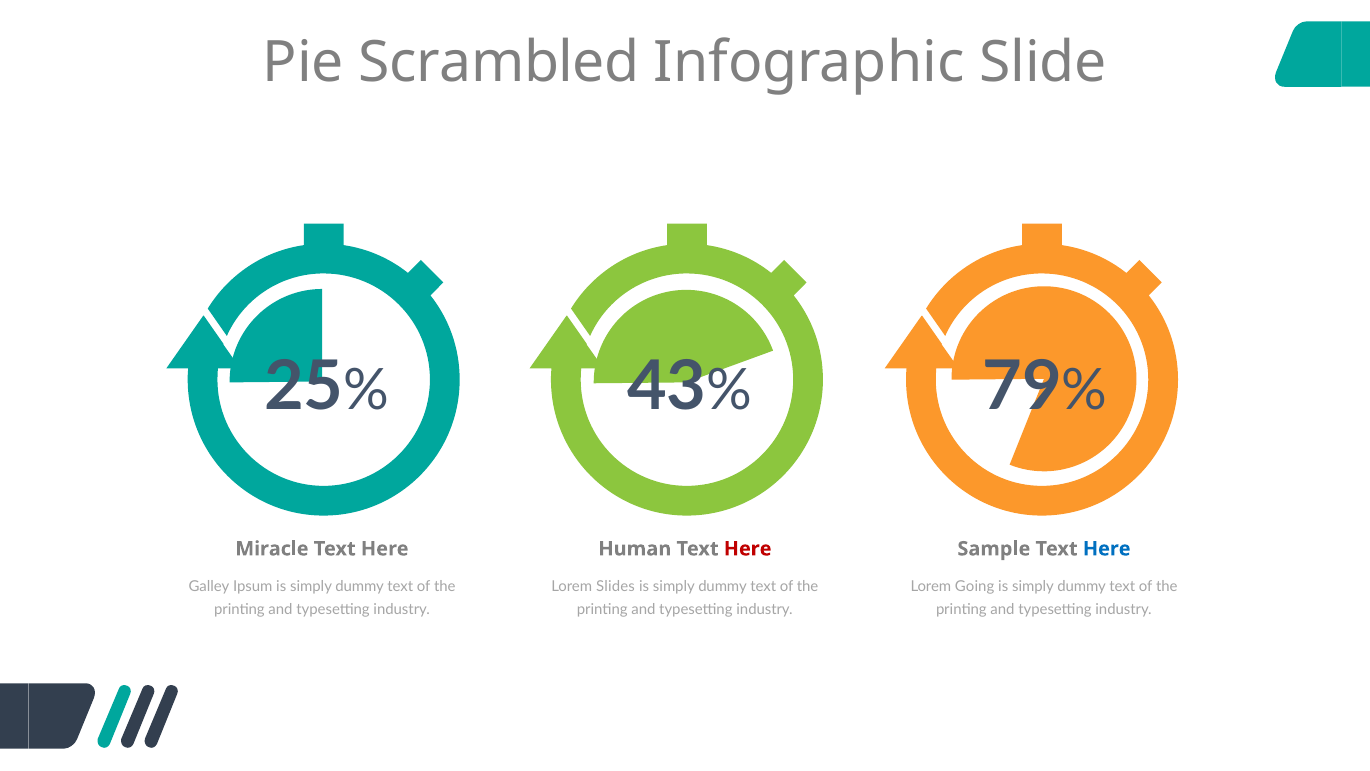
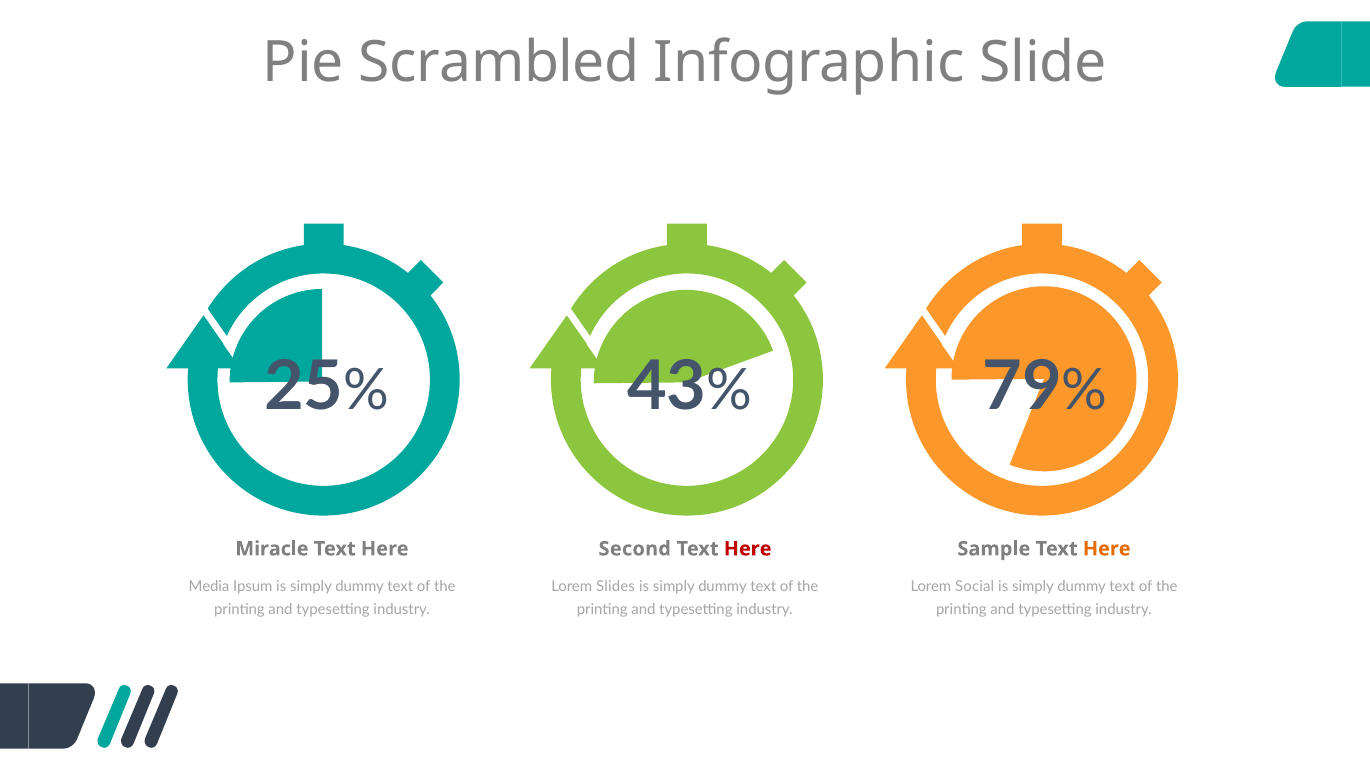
Human: Human -> Second
Here at (1107, 549) colour: blue -> orange
Galley: Galley -> Media
Going: Going -> Social
